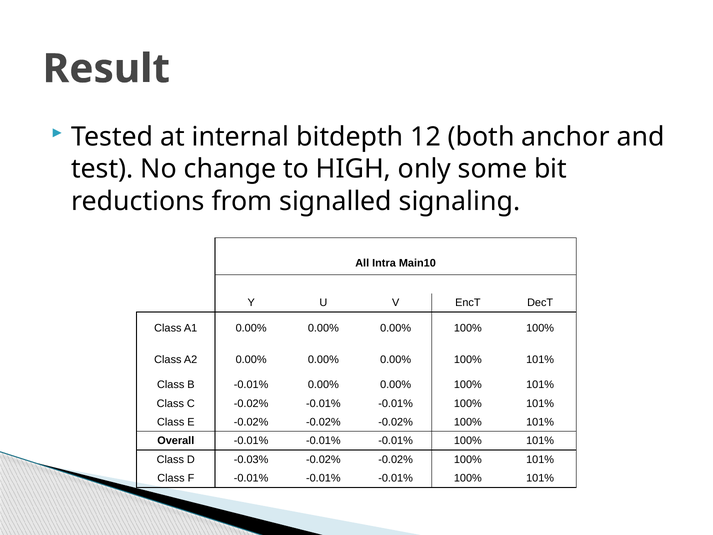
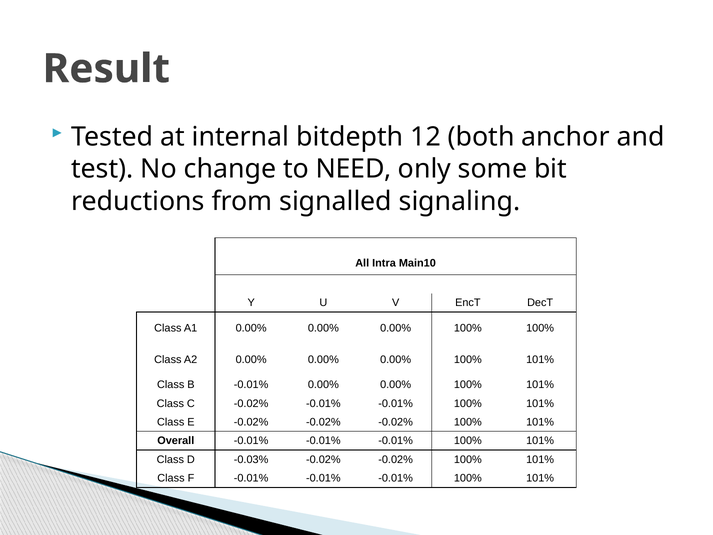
HIGH: HIGH -> NEED
